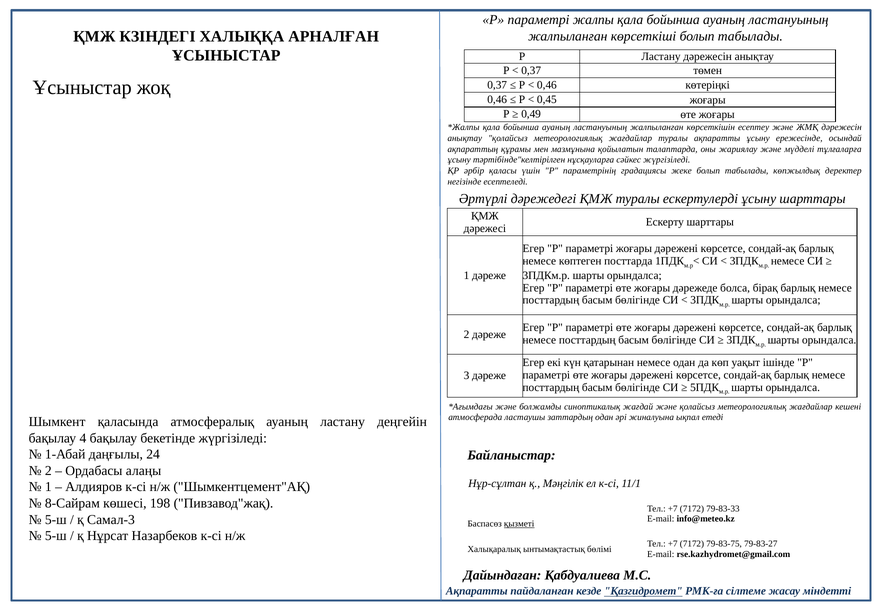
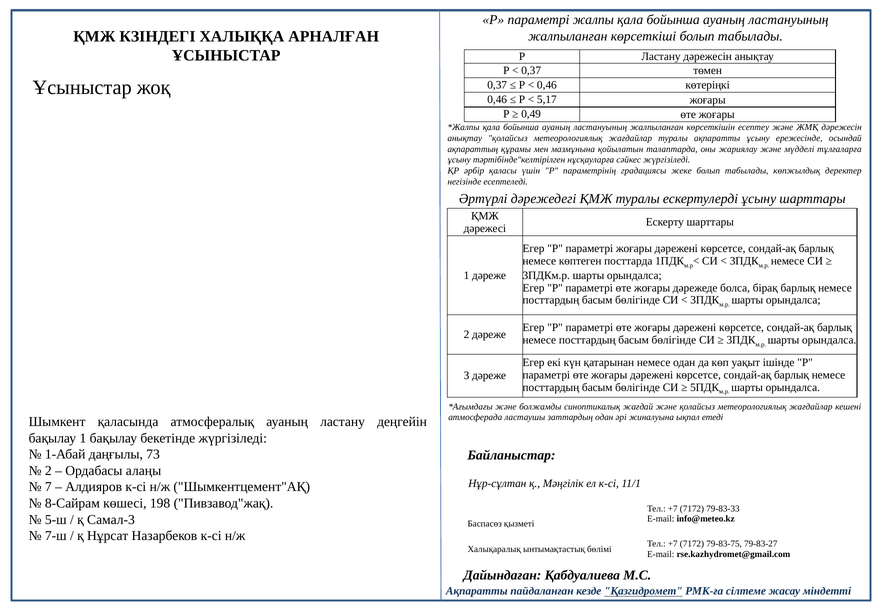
0,45: 0,45 -> 5,17
бақылау 4: 4 -> 1
24: 24 -> 73
1 at (48, 487): 1 -> 7
қызметі underline: present -> none
5-ш at (56, 535): 5-ш -> 7-ш
